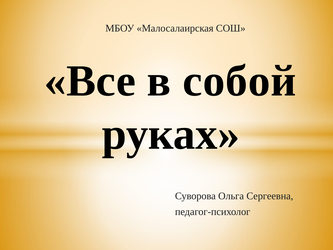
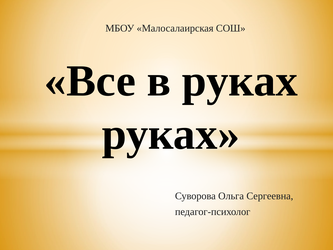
в собой: собой -> руках
